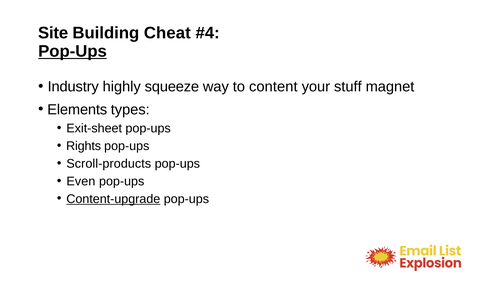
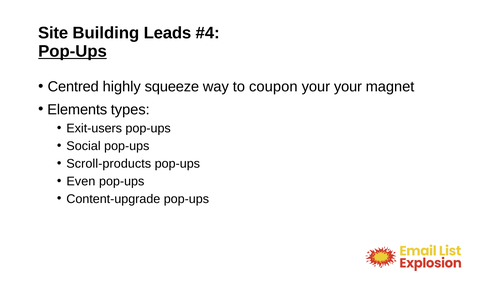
Cheat: Cheat -> Leads
Industry: Industry -> Centred
content: content -> coupon
your stuff: stuff -> your
Exit-sheet: Exit-sheet -> Exit-users
Rights: Rights -> Social
Content-upgrade underline: present -> none
